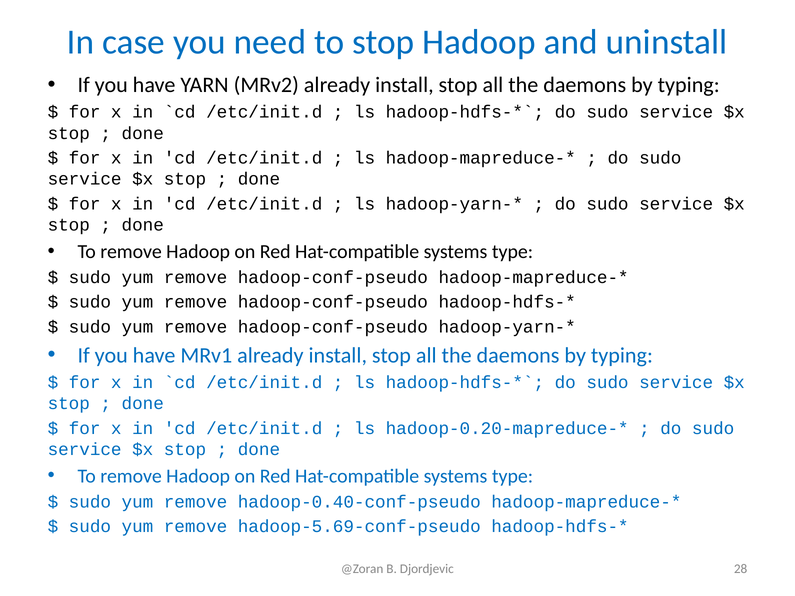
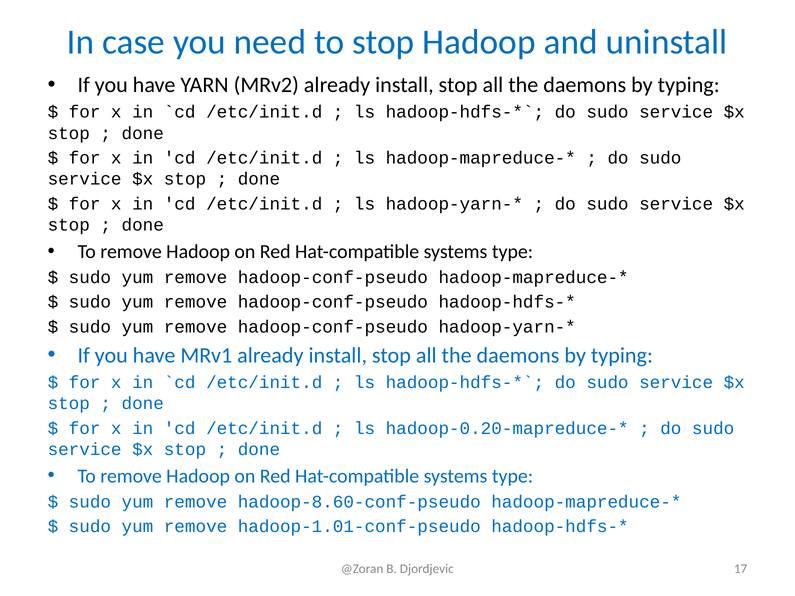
hadoop-0.40-conf-pseudo: hadoop-0.40-conf-pseudo -> hadoop-8.60-conf-pseudo
hadoop-5.69-conf-pseudo: hadoop-5.69-conf-pseudo -> hadoop-1.01-conf-pseudo
28: 28 -> 17
